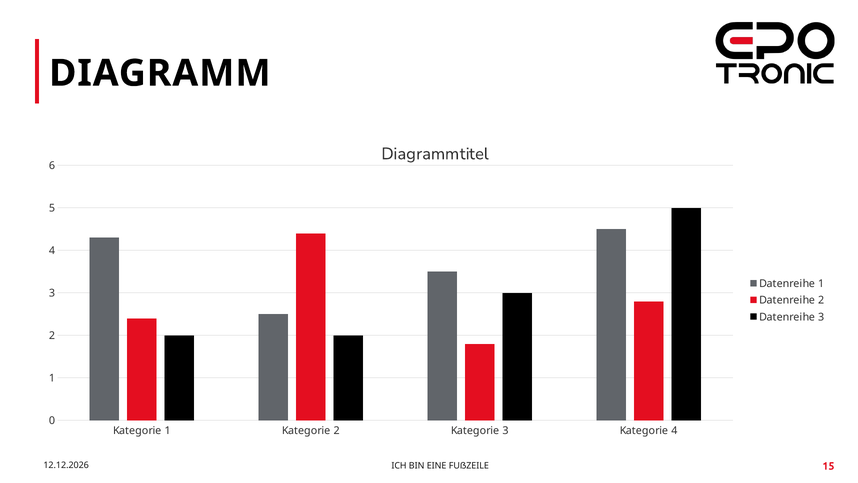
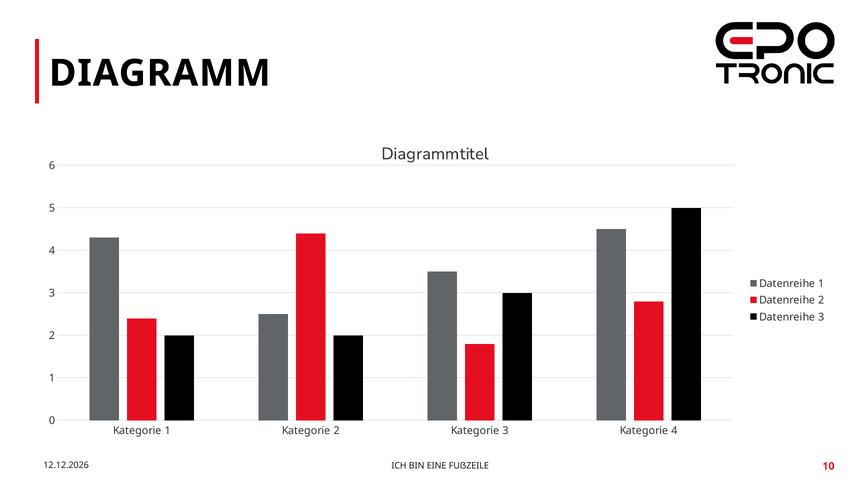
15: 15 -> 10
